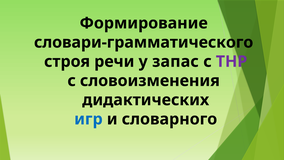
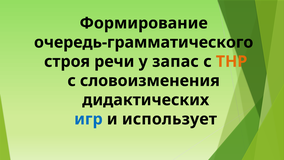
словари-грамматического: словари-грамматического -> очередь-грамматического
ТНР colour: purple -> orange
словарного: словарного -> использует
